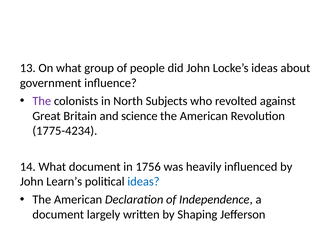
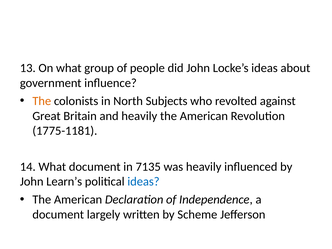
The at (42, 101) colour: purple -> orange
and science: science -> heavily
1775-4234: 1775-4234 -> 1775-1181
1756: 1756 -> 7135
Shaping: Shaping -> Scheme
